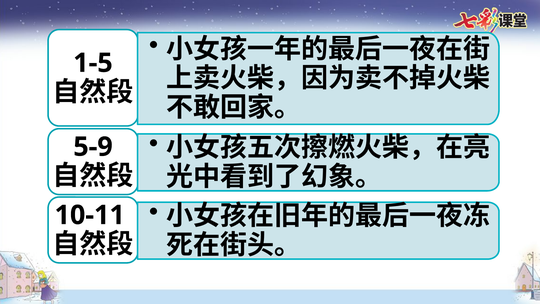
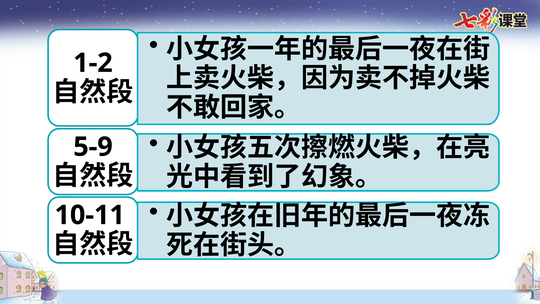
1-5: 1-5 -> 1-2
